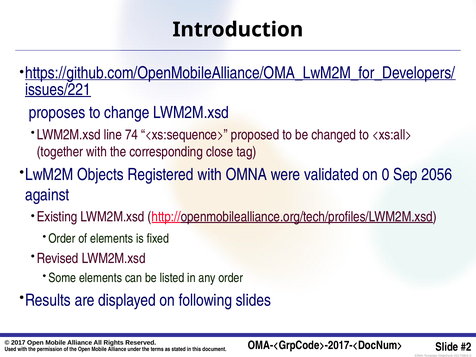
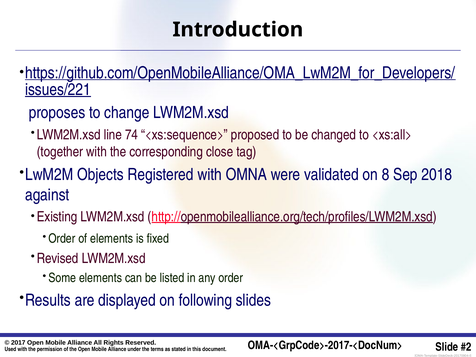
0: 0 -> 8
2056: 2056 -> 2018
